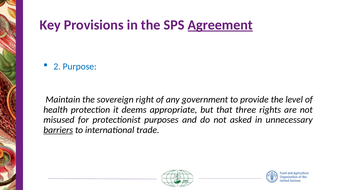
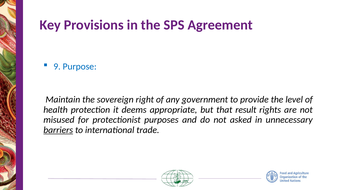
Agreement underline: present -> none
2: 2 -> 9
three: three -> result
